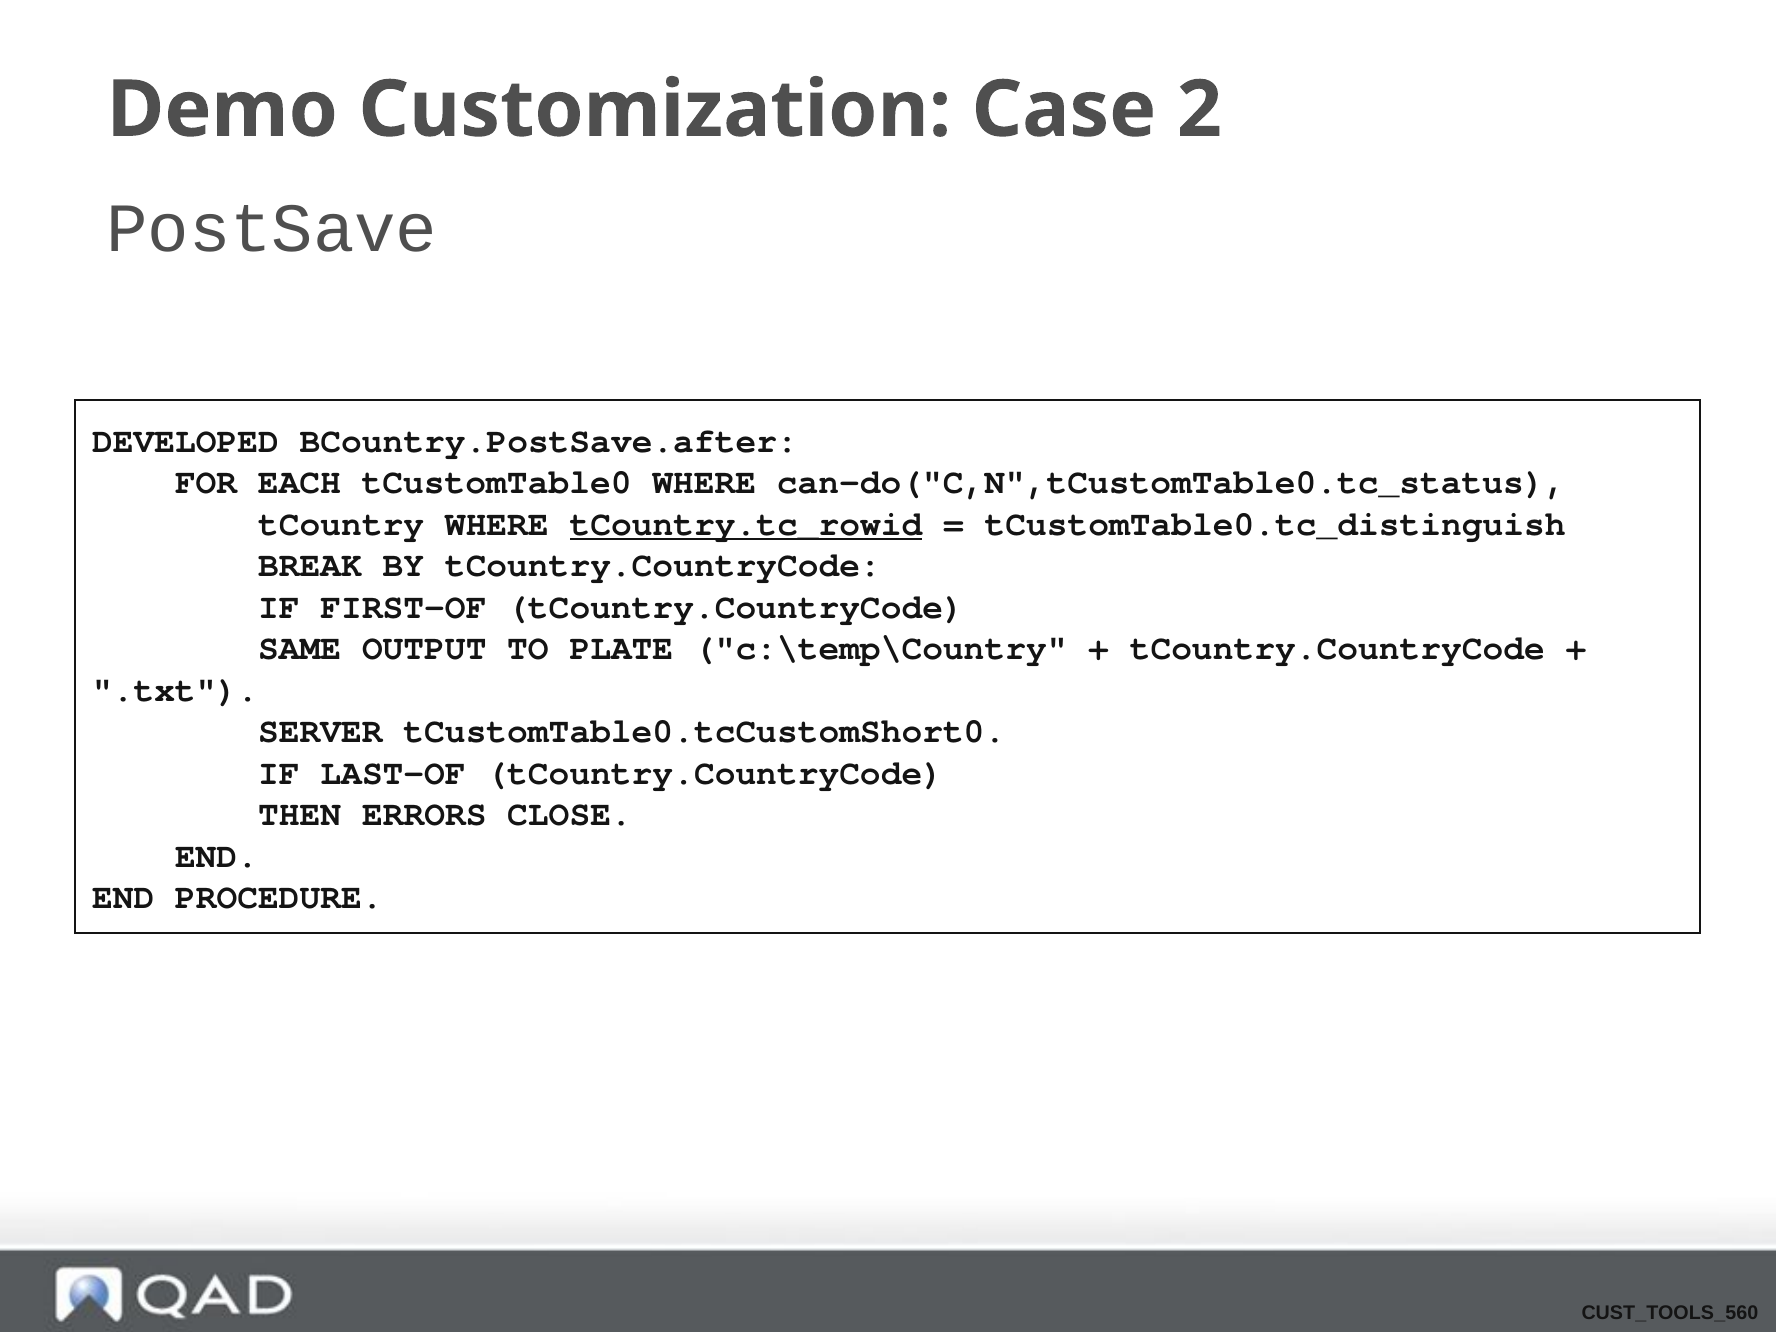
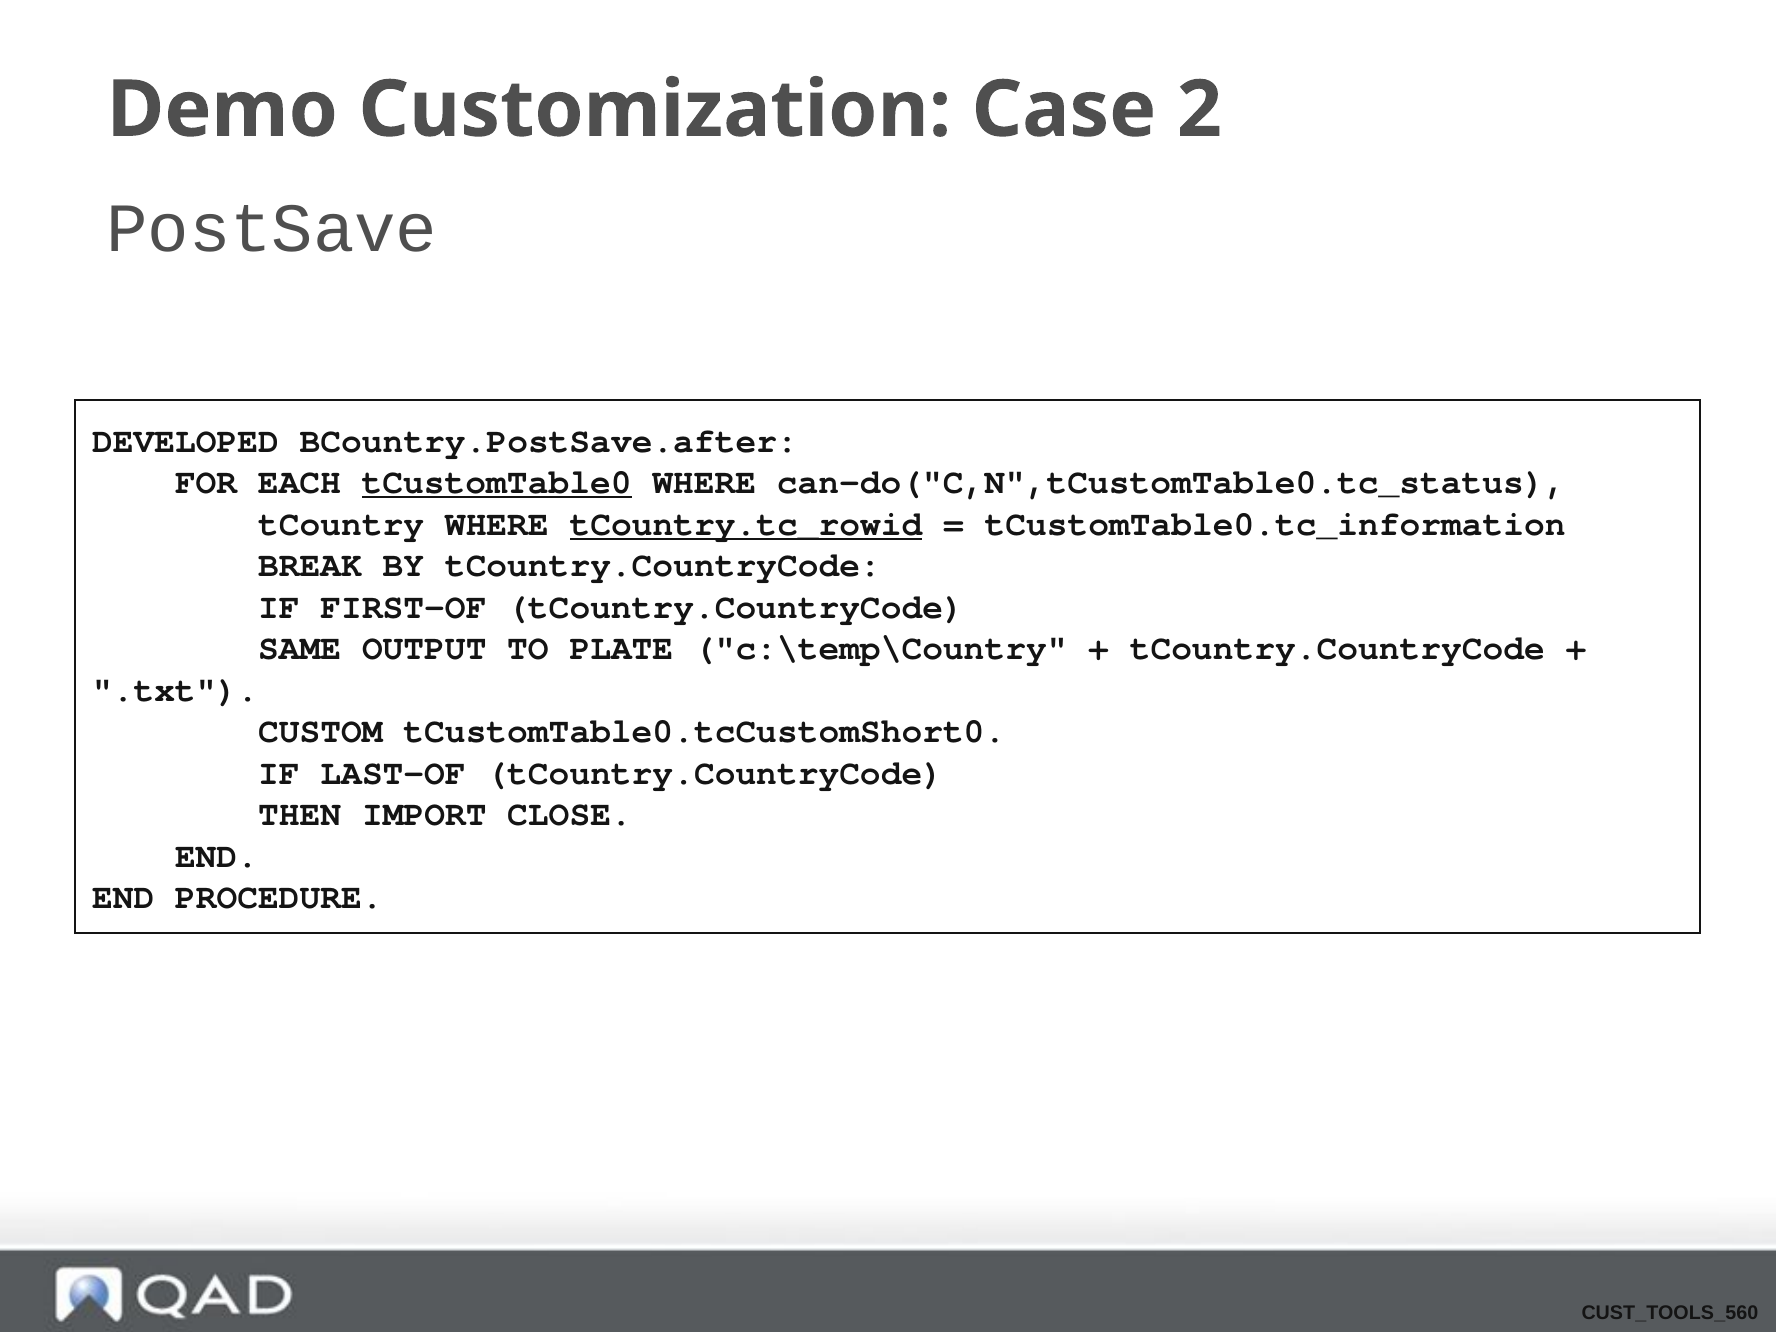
tCustomTable0 underline: none -> present
tCustomTable0.tc_distinguish: tCustomTable0.tc_distinguish -> tCustomTable0.tc_information
SERVER: SERVER -> CUSTOM
ERRORS: ERRORS -> IMPORT
